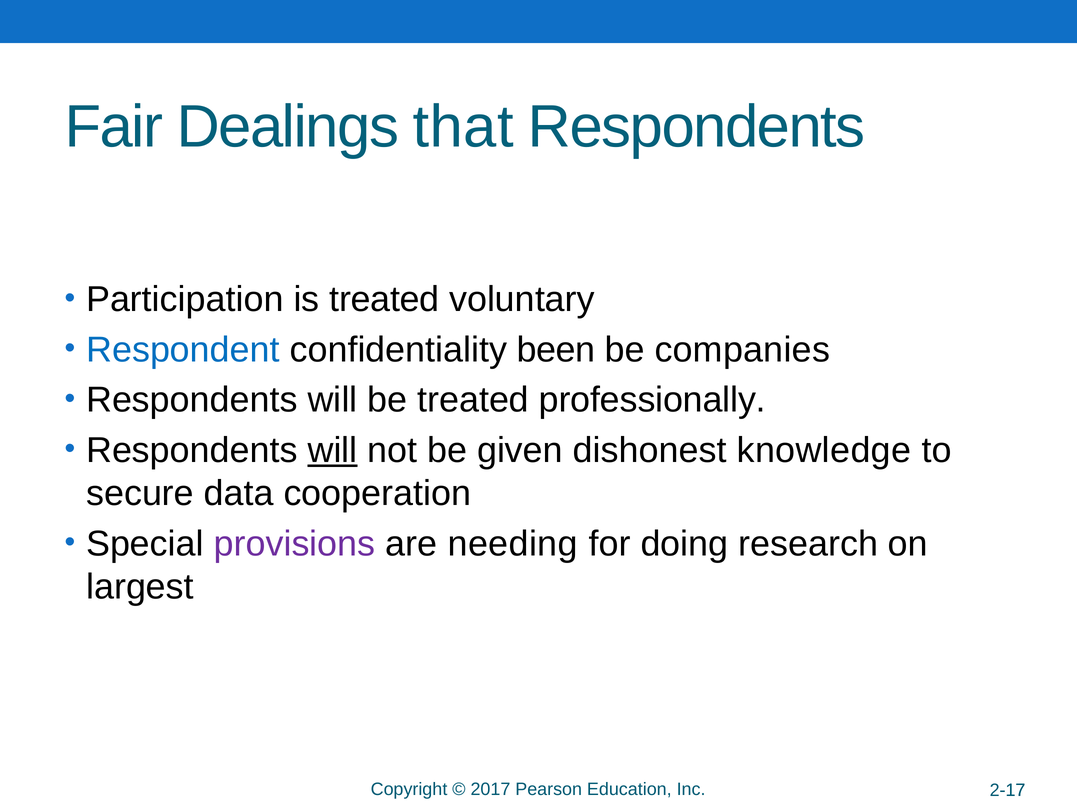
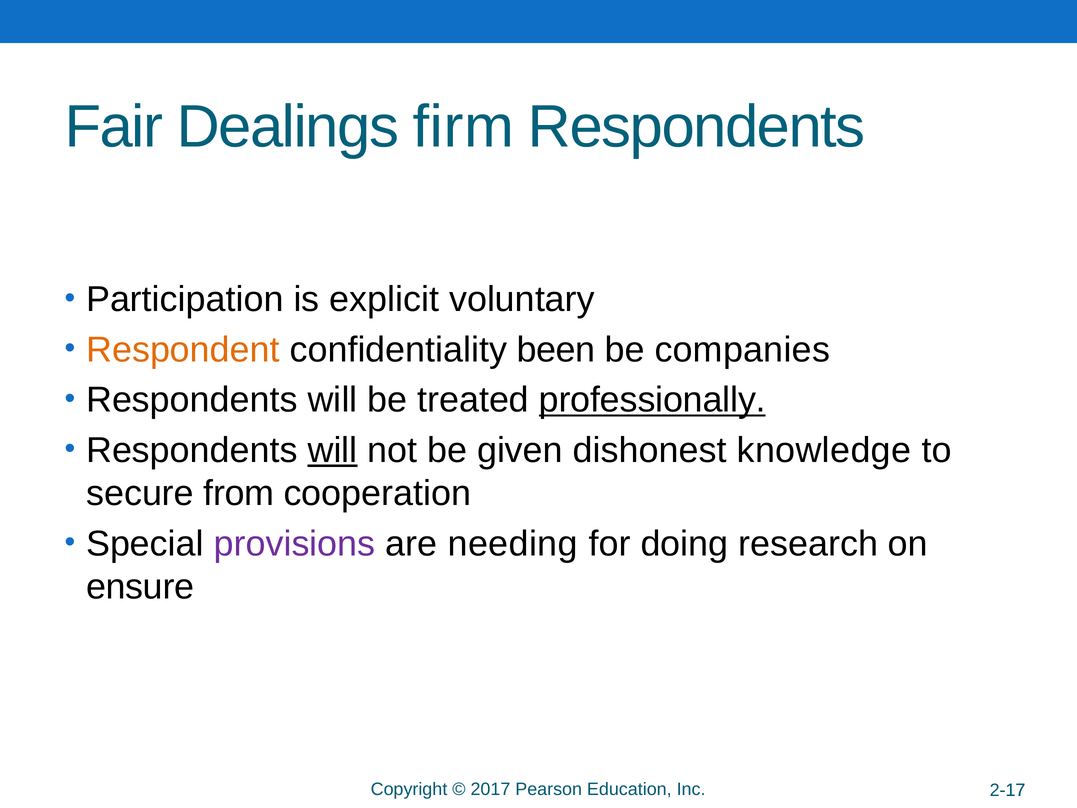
that: that -> firm
is treated: treated -> explicit
Respondent colour: blue -> orange
professionally underline: none -> present
data: data -> from
largest: largest -> ensure
